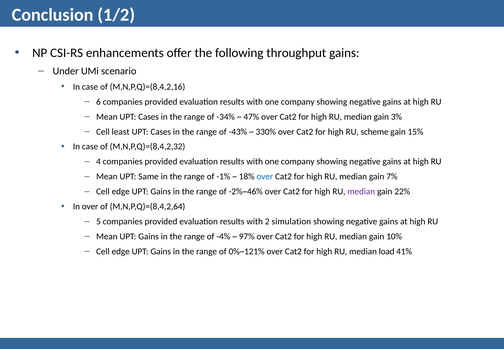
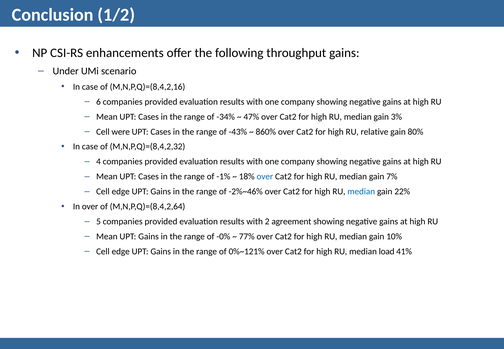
least: least -> were
330%: 330% -> 860%
scheme: scheme -> relative
15%: 15% -> 80%
Same at (149, 177): Same -> Cases
median at (361, 192) colour: purple -> blue
simulation: simulation -> agreement
-4%: -4% -> -0%
97%: 97% -> 77%
